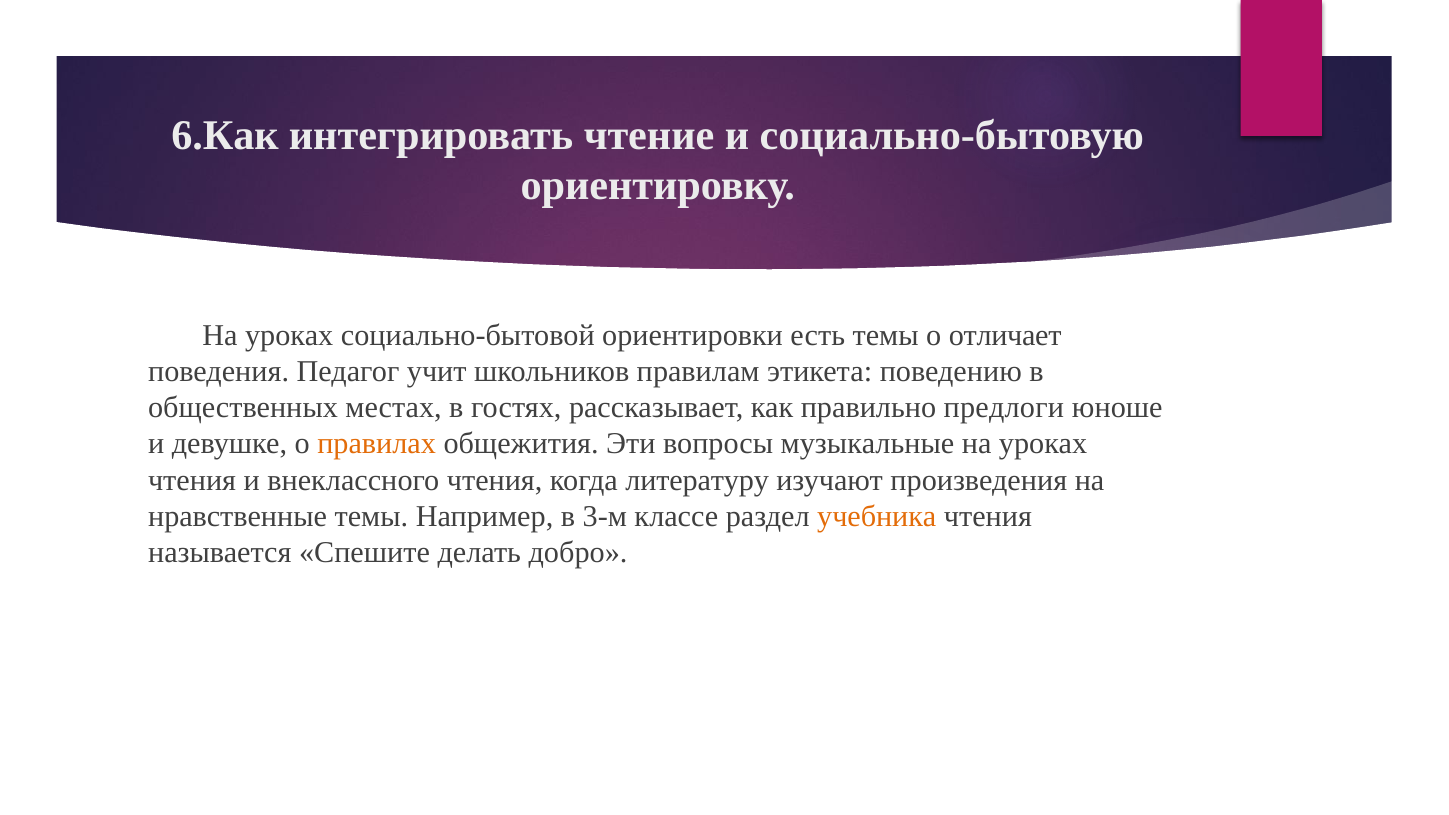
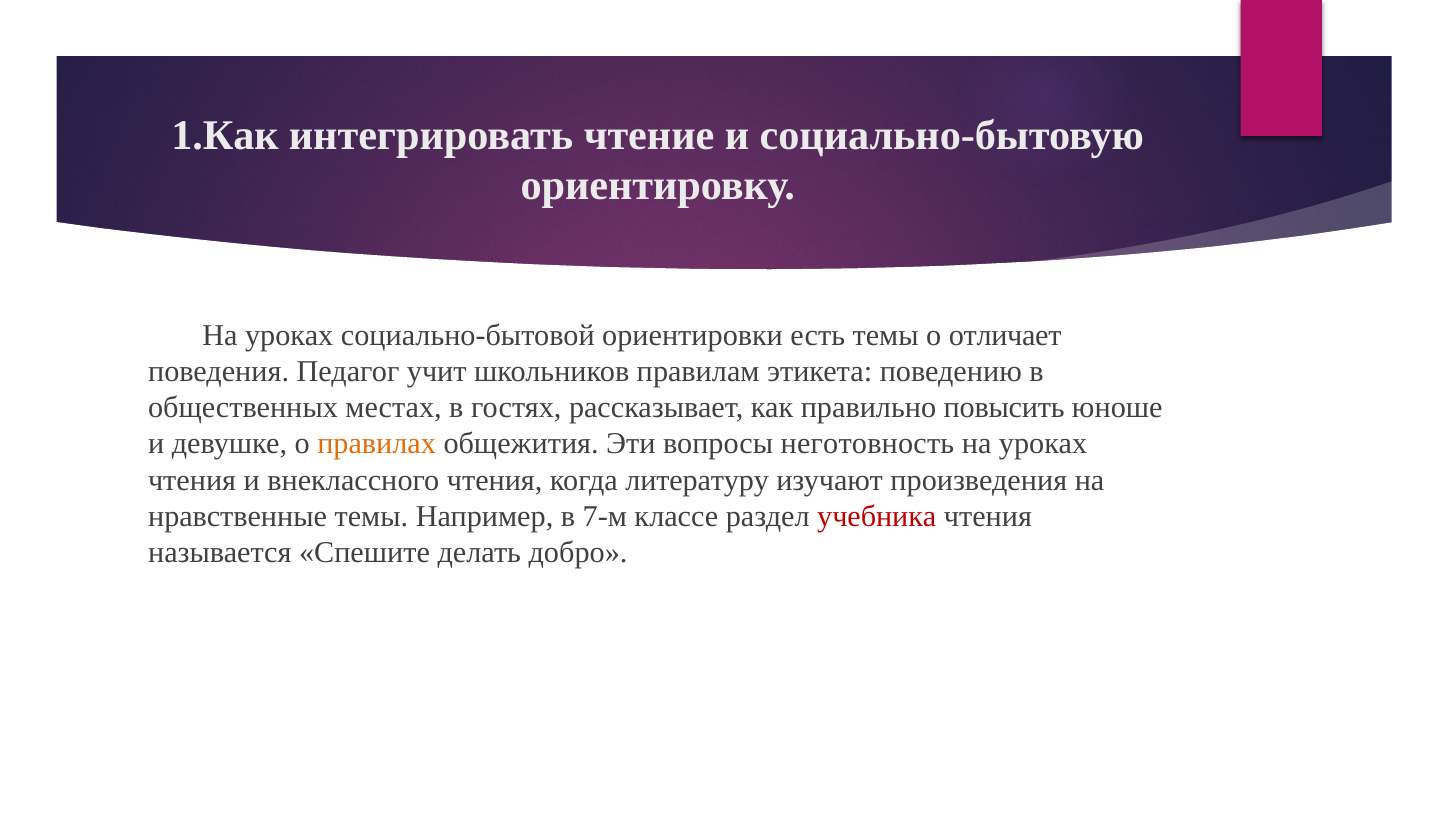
6.Как: 6.Как -> 1.Как
предлоги: предлоги -> повысить
музыкальные: музыкальные -> неготовность
3-м: 3-м -> 7-м
учебника colour: orange -> red
